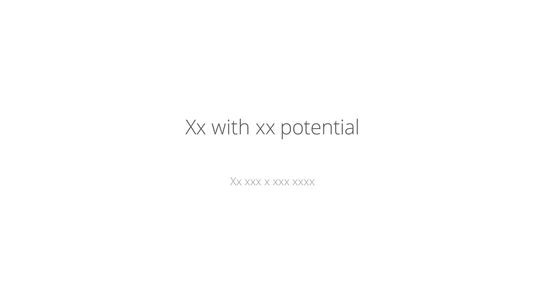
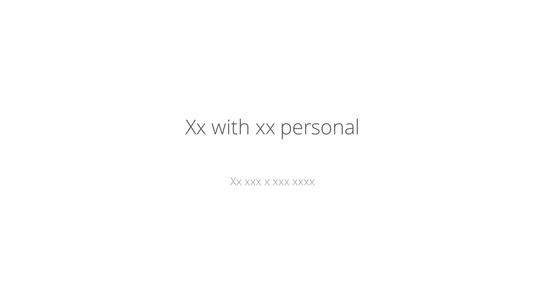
potential: potential -> personal
